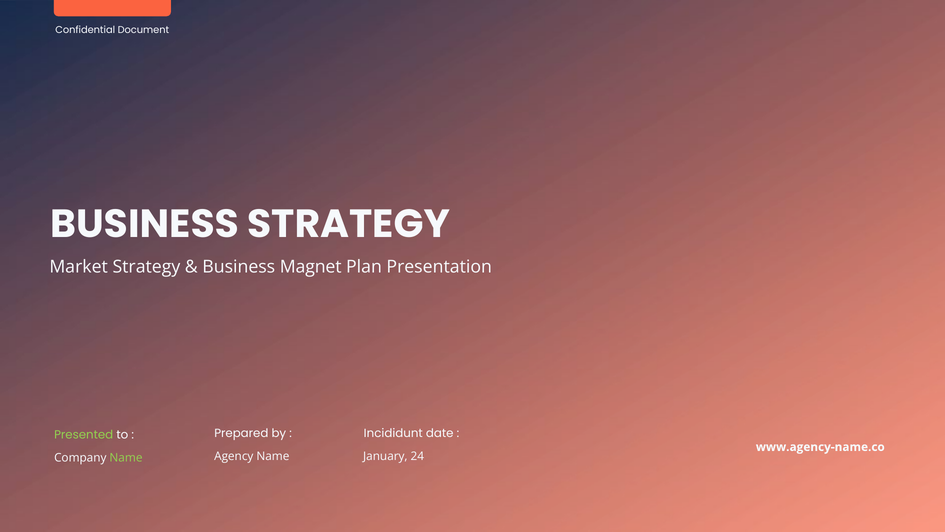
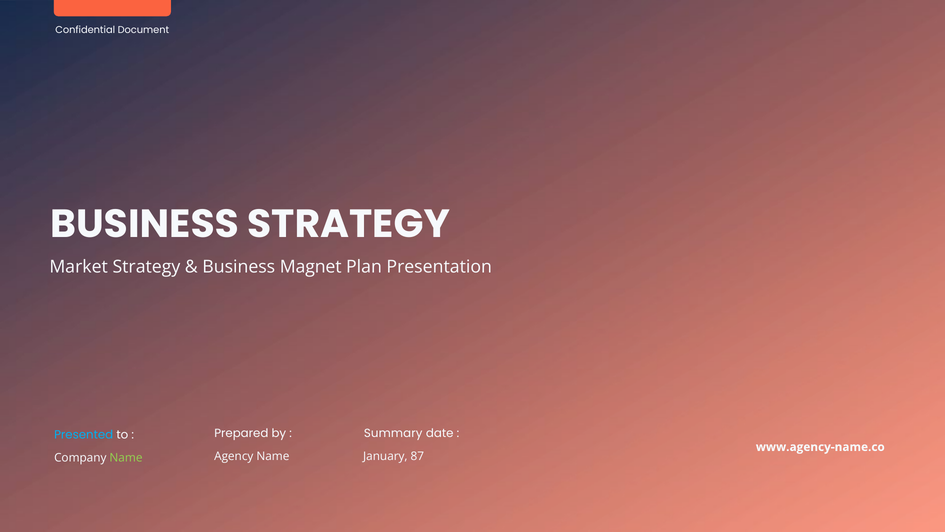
Incididunt: Incididunt -> Summary
Presented colour: light green -> light blue
24: 24 -> 87
